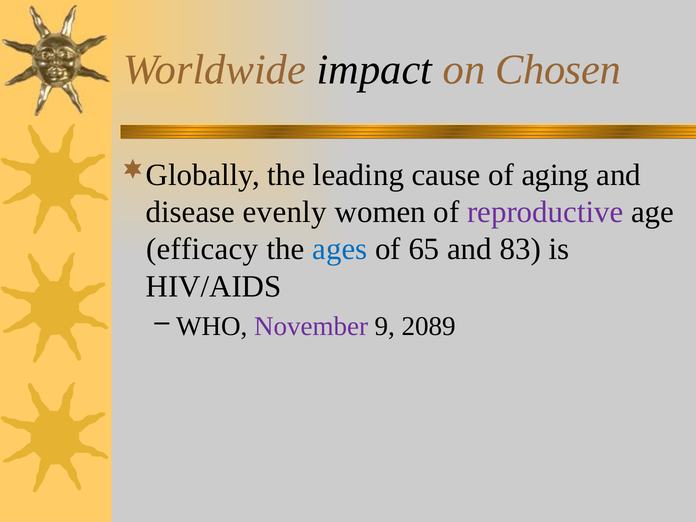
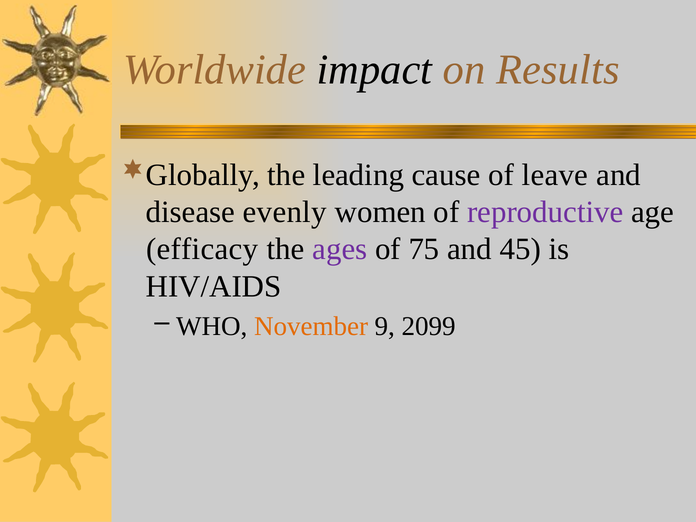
Chosen: Chosen -> Results
aging: aging -> leave
ages colour: blue -> purple
65: 65 -> 75
83: 83 -> 45
November colour: purple -> orange
2089: 2089 -> 2099
